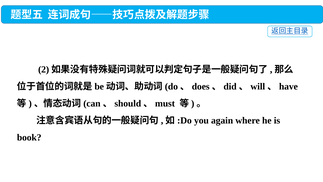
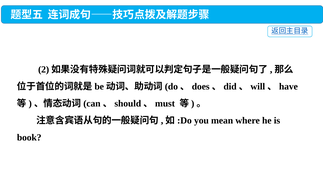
again: again -> mean
